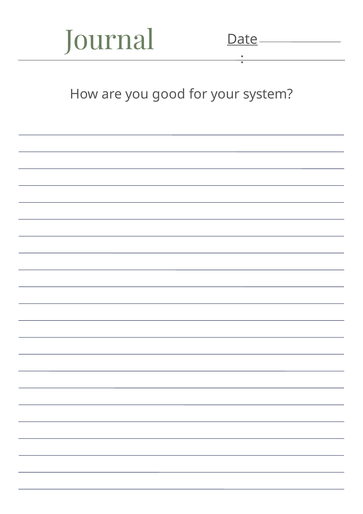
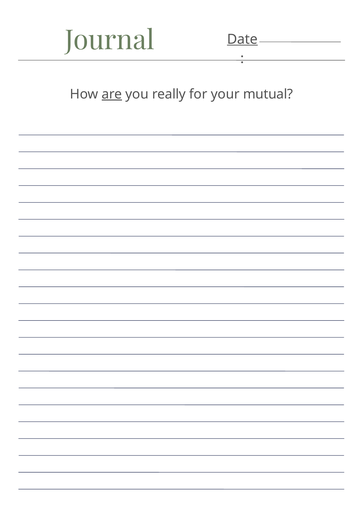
are underline: none -> present
good: good -> really
system: system -> mutual
